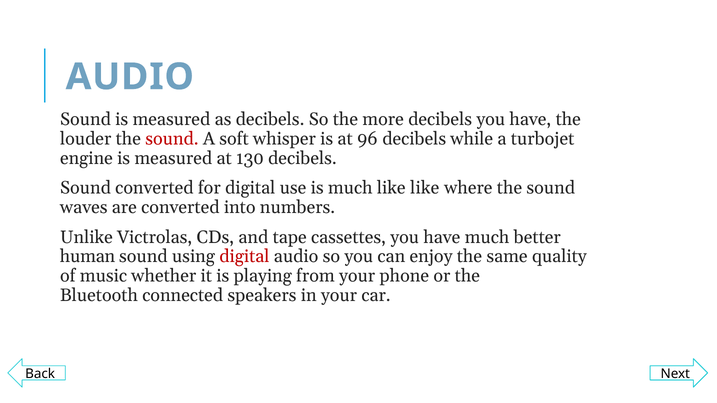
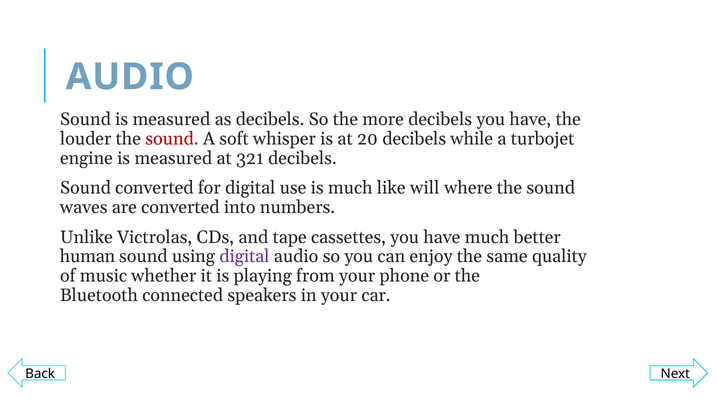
96: 96 -> 20
130: 130 -> 321
like like: like -> will
digital at (244, 257) colour: red -> purple
